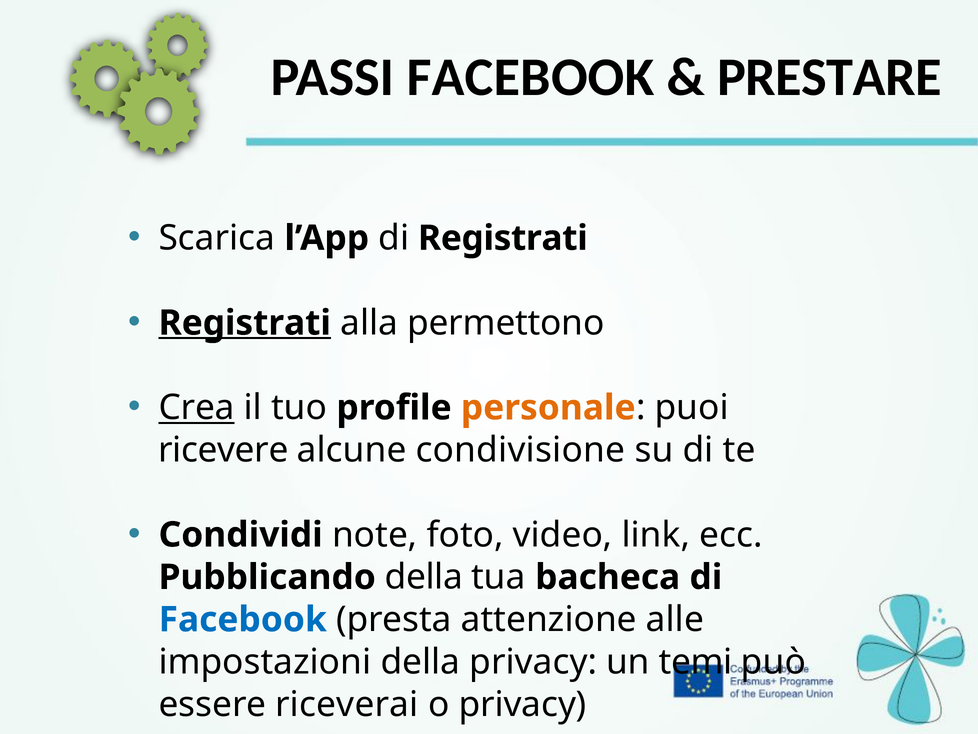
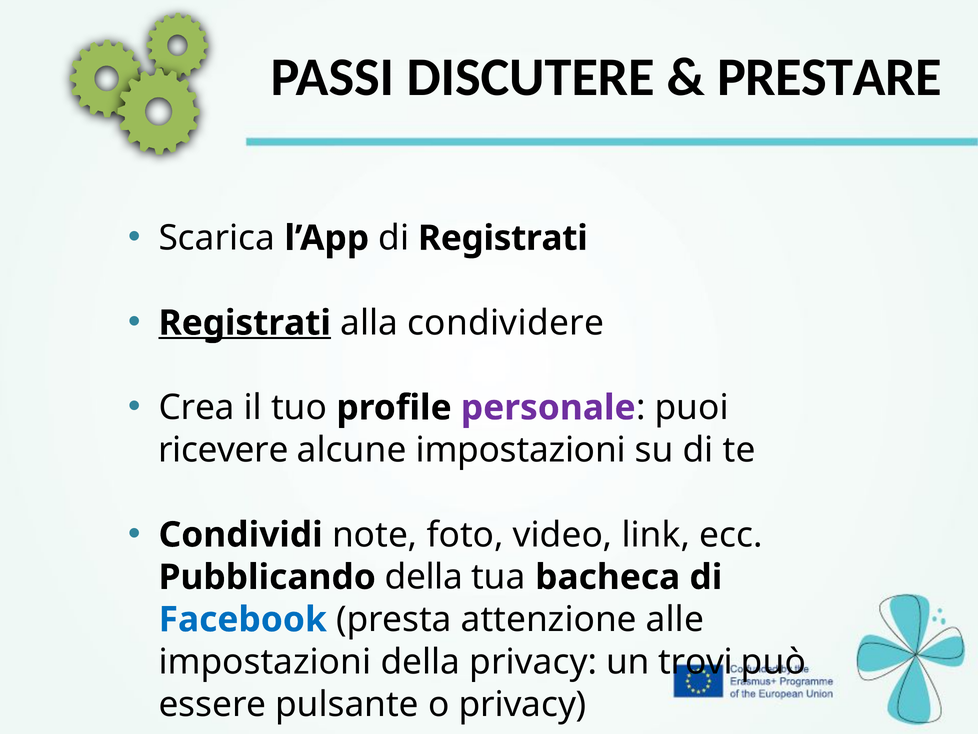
PASSI FACEBOOK: FACEBOOK -> DISCUTERE
permettono: permettono -> condividere
Crea underline: present -> none
personale colour: orange -> purple
alcune condivisione: condivisione -> impostazioni
temi: temi -> trovi
riceverai: riceverai -> pulsante
